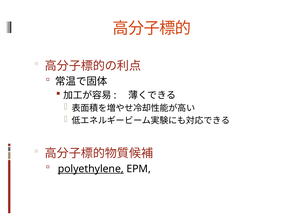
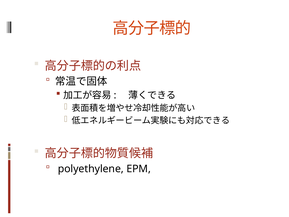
polyethylene underline: present -> none
